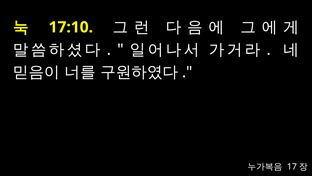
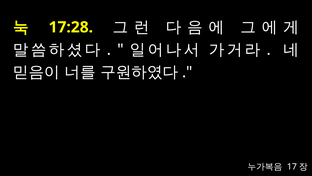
17:10: 17:10 -> 17:28
